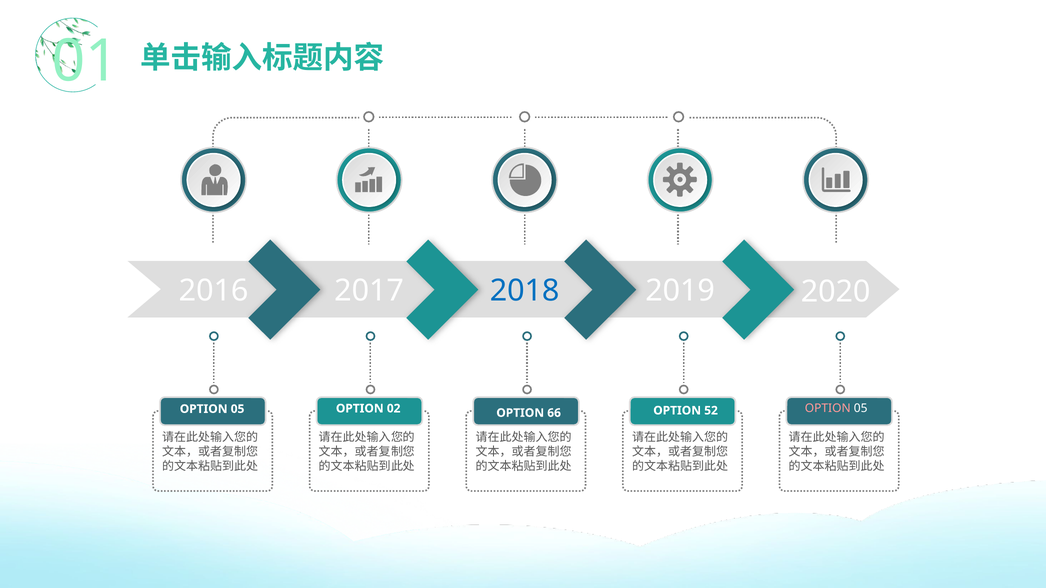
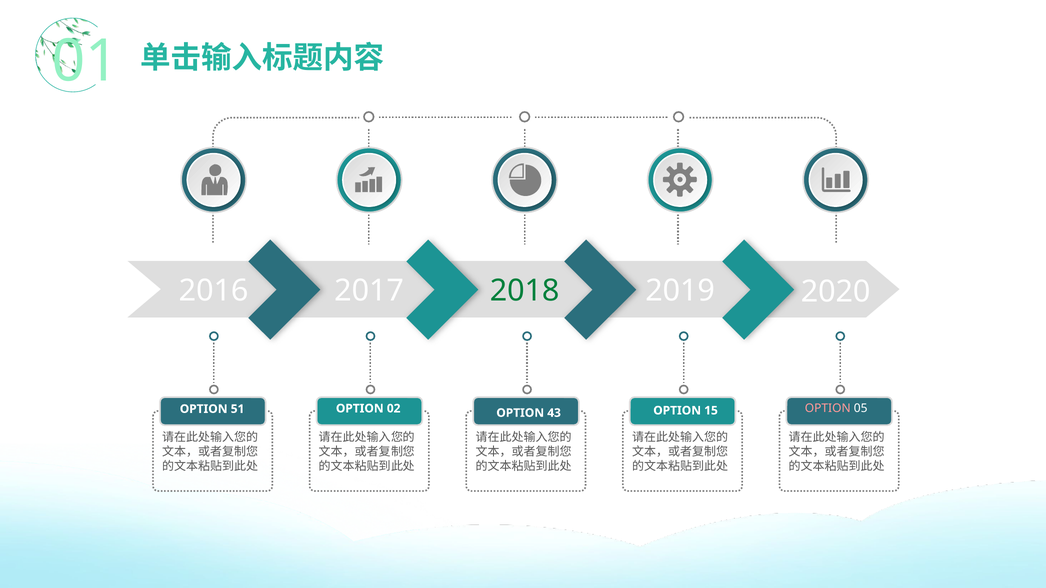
2018 colour: blue -> green
05 at (238, 409): 05 -> 51
52: 52 -> 15
66: 66 -> 43
